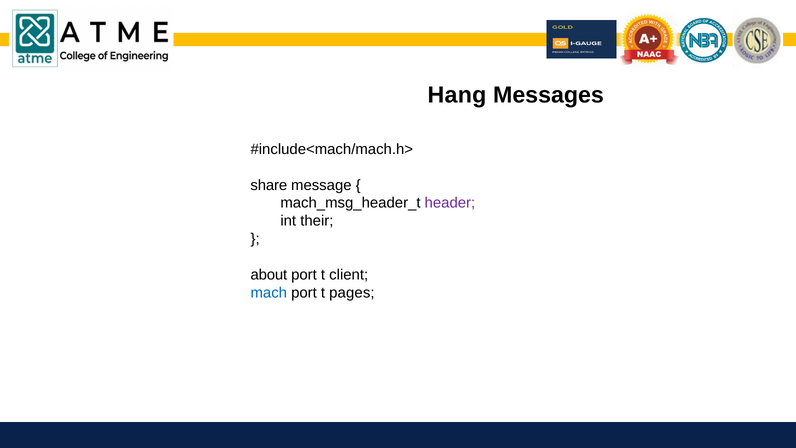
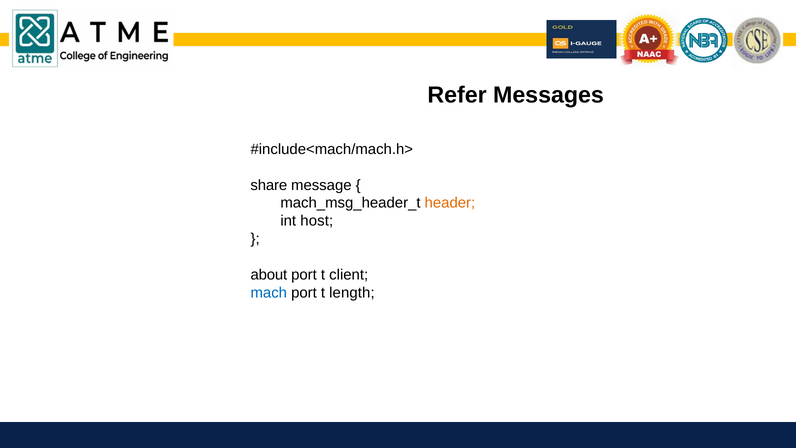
Hang: Hang -> Refer
header colour: purple -> orange
their: their -> host
pages: pages -> length
